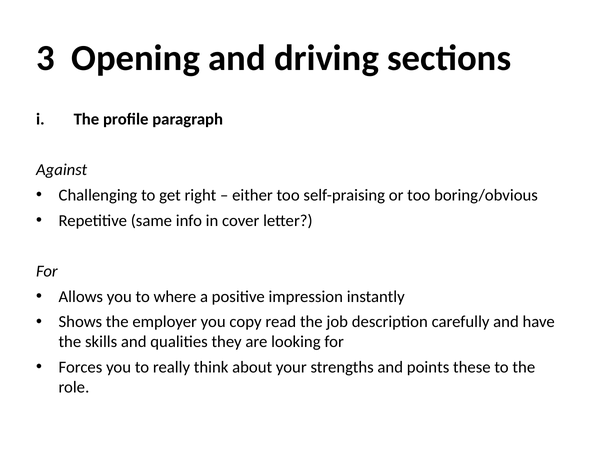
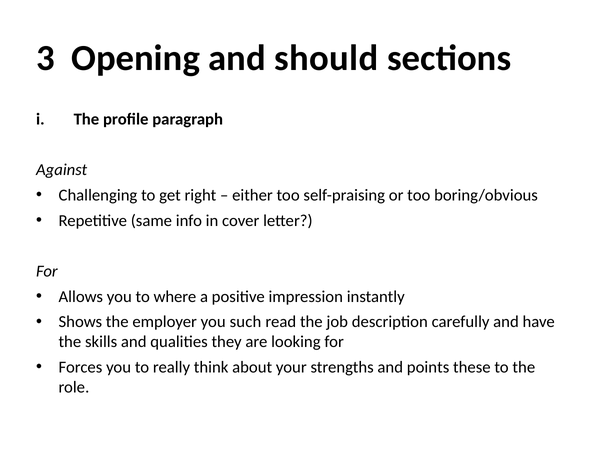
driving: driving -> should
copy: copy -> such
